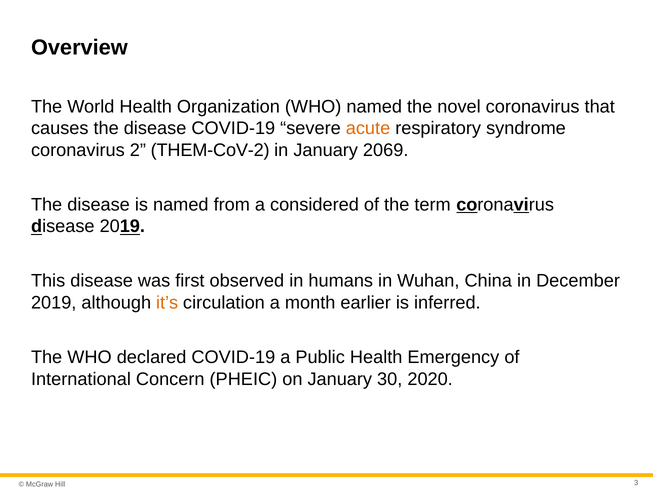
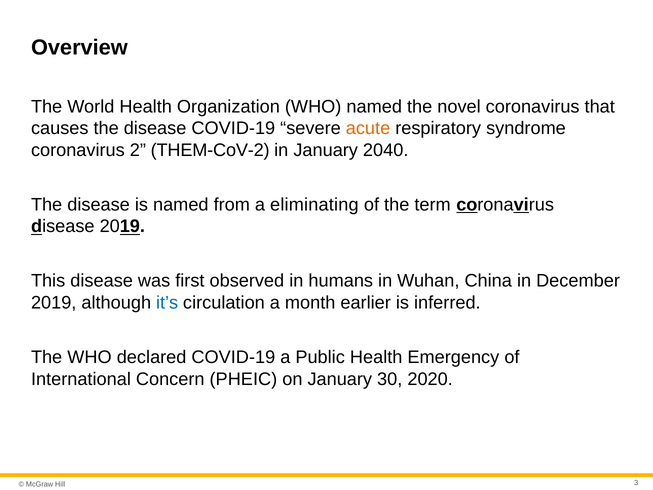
2069: 2069 -> 2040
considered: considered -> eliminating
it’s colour: orange -> blue
